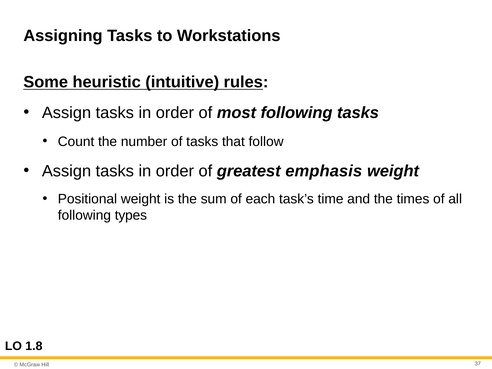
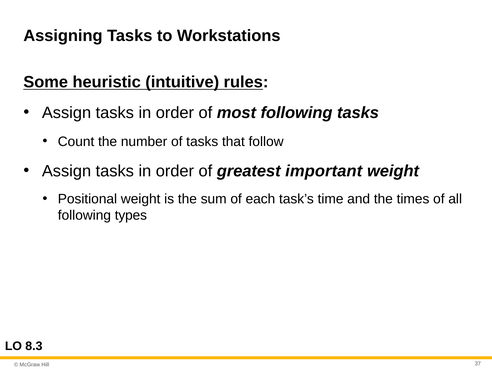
emphasis: emphasis -> important
1.8: 1.8 -> 8.3
